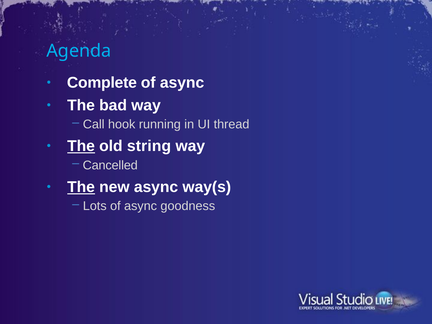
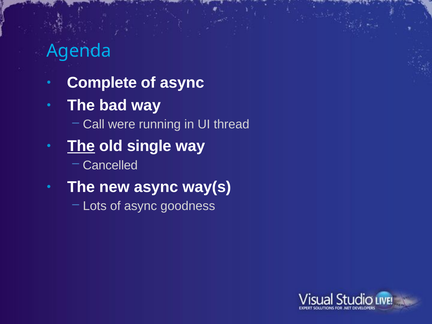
hook: hook -> were
string: string -> single
The at (81, 187) underline: present -> none
